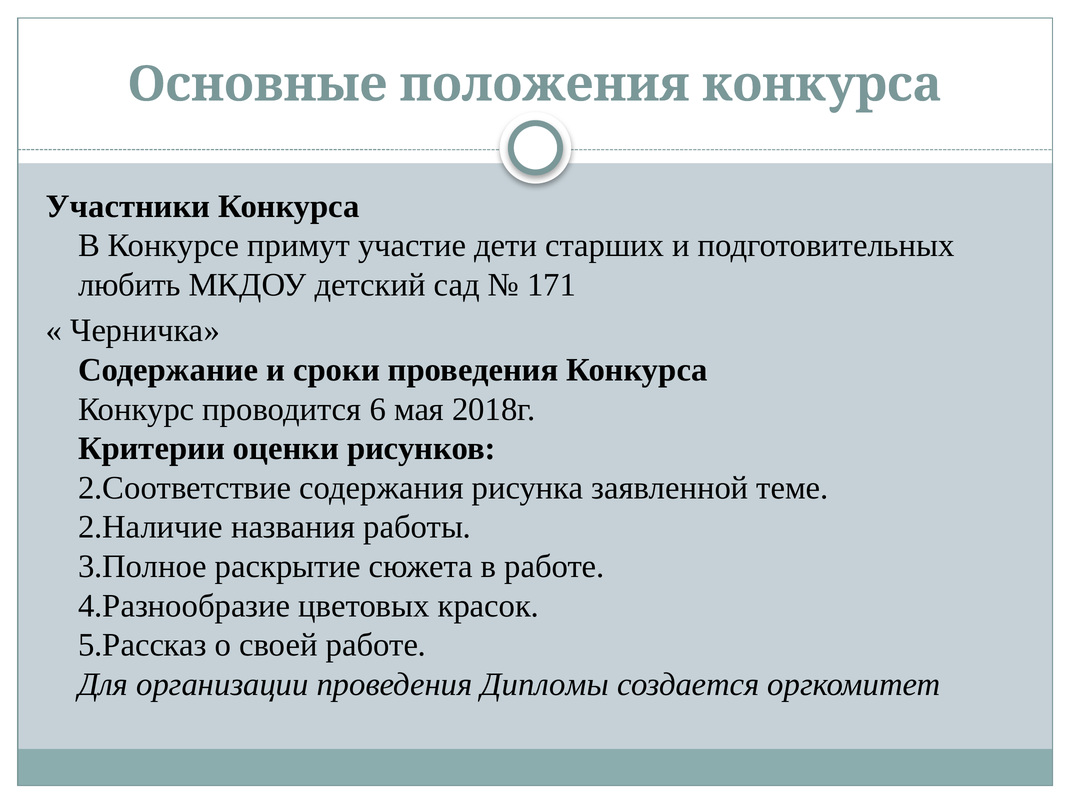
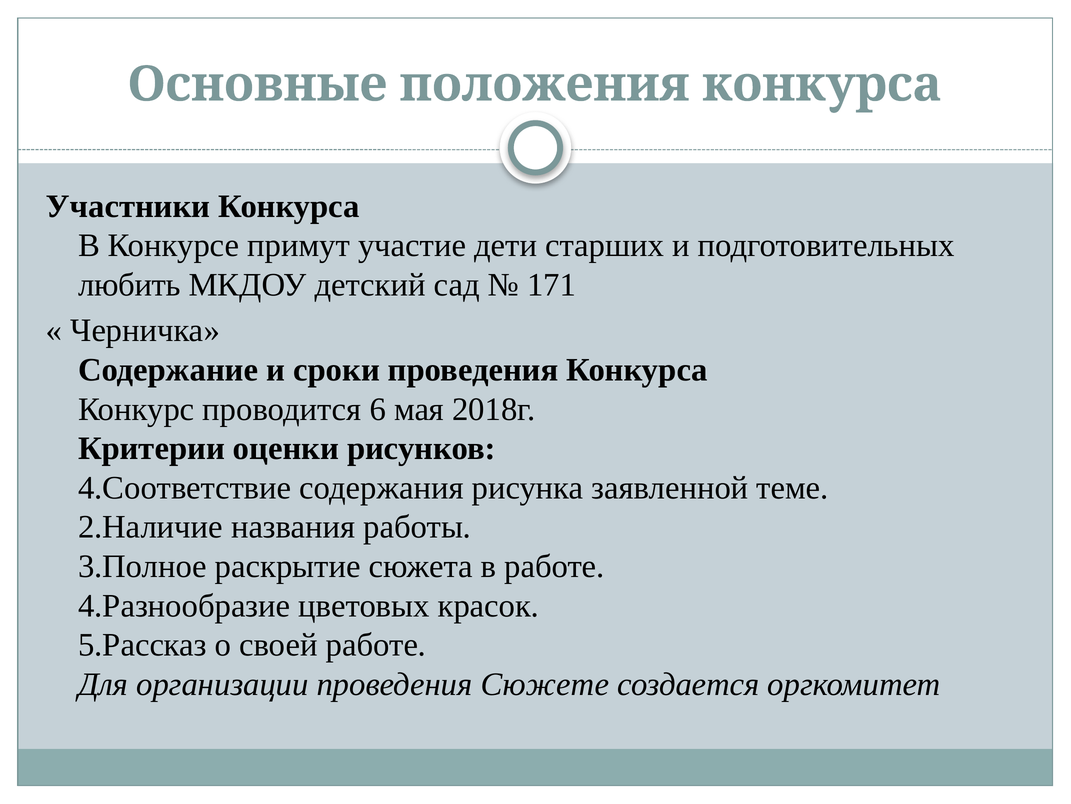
2.Соответствие: 2.Соответствие -> 4.Соответствие
Дипломы: Дипломы -> Сюжете
